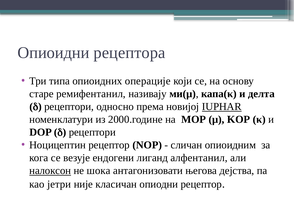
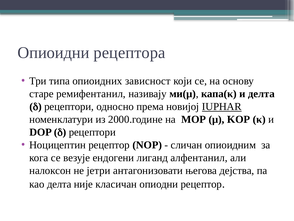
операције: операције -> зависност
налоксон underline: present -> none
шока: шока -> јетри
као јетри: јетри -> делта
